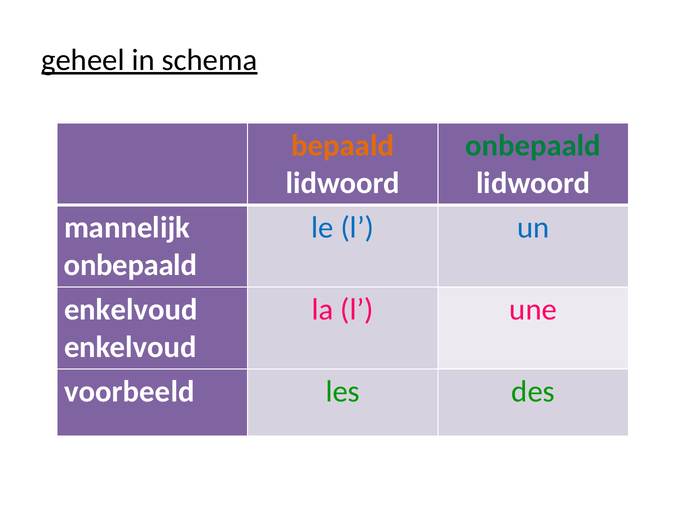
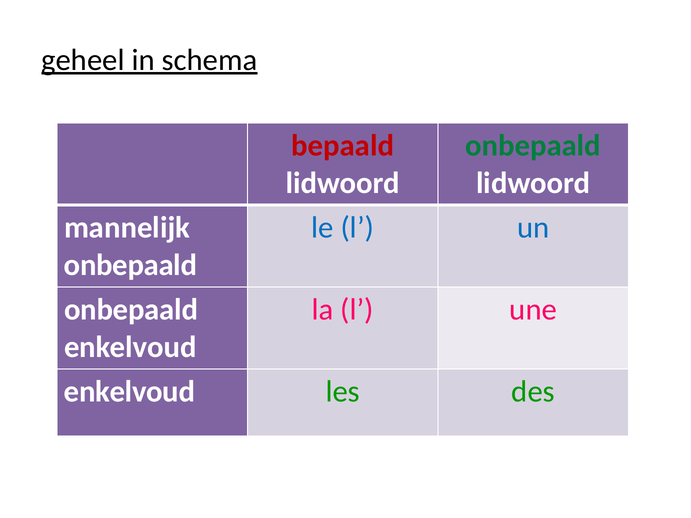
bepaald colour: orange -> red
enkelvoud at (131, 310): enkelvoud -> onbepaald
voorbeeld at (129, 392): voorbeeld -> enkelvoud
